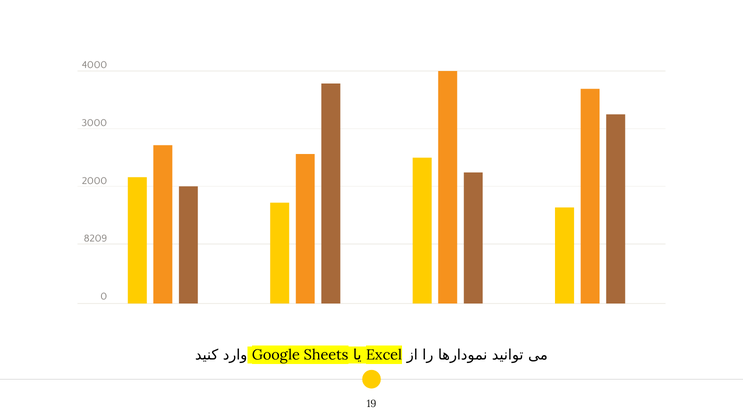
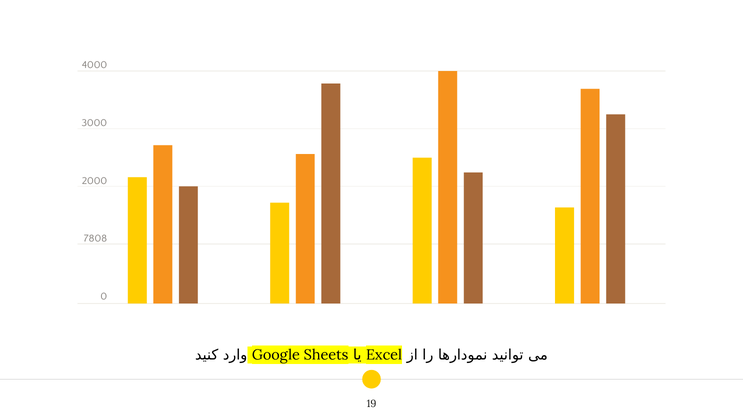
8209: 8209 -> 7808
